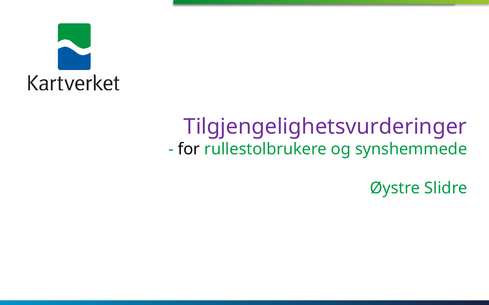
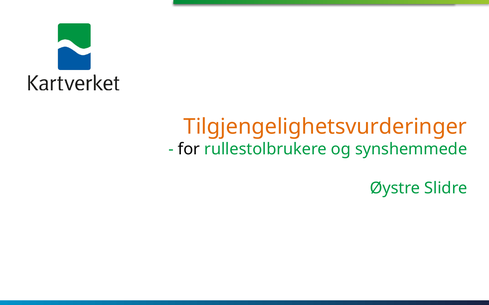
Tilgjengelighetsvurderinger colour: purple -> orange
